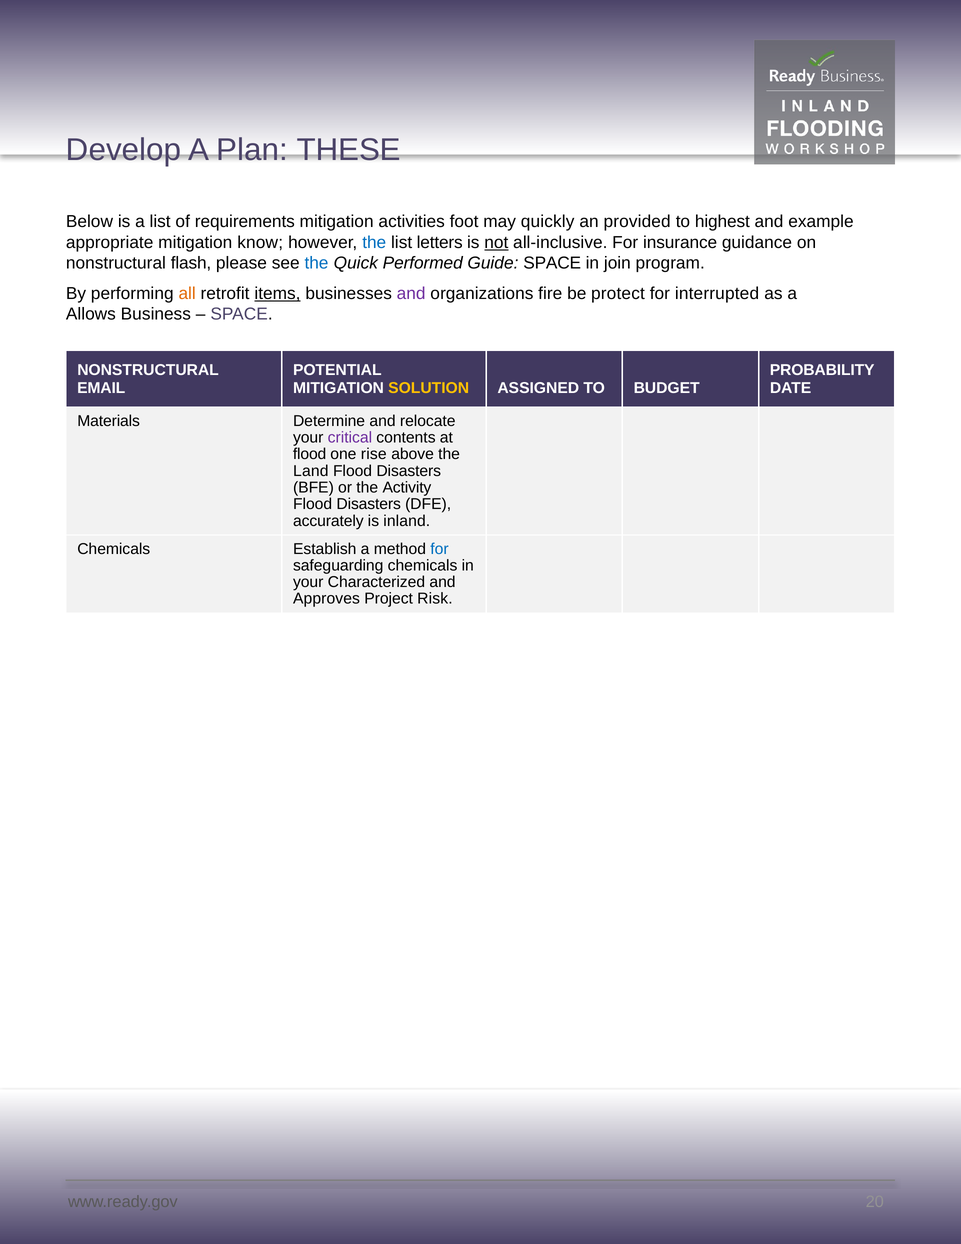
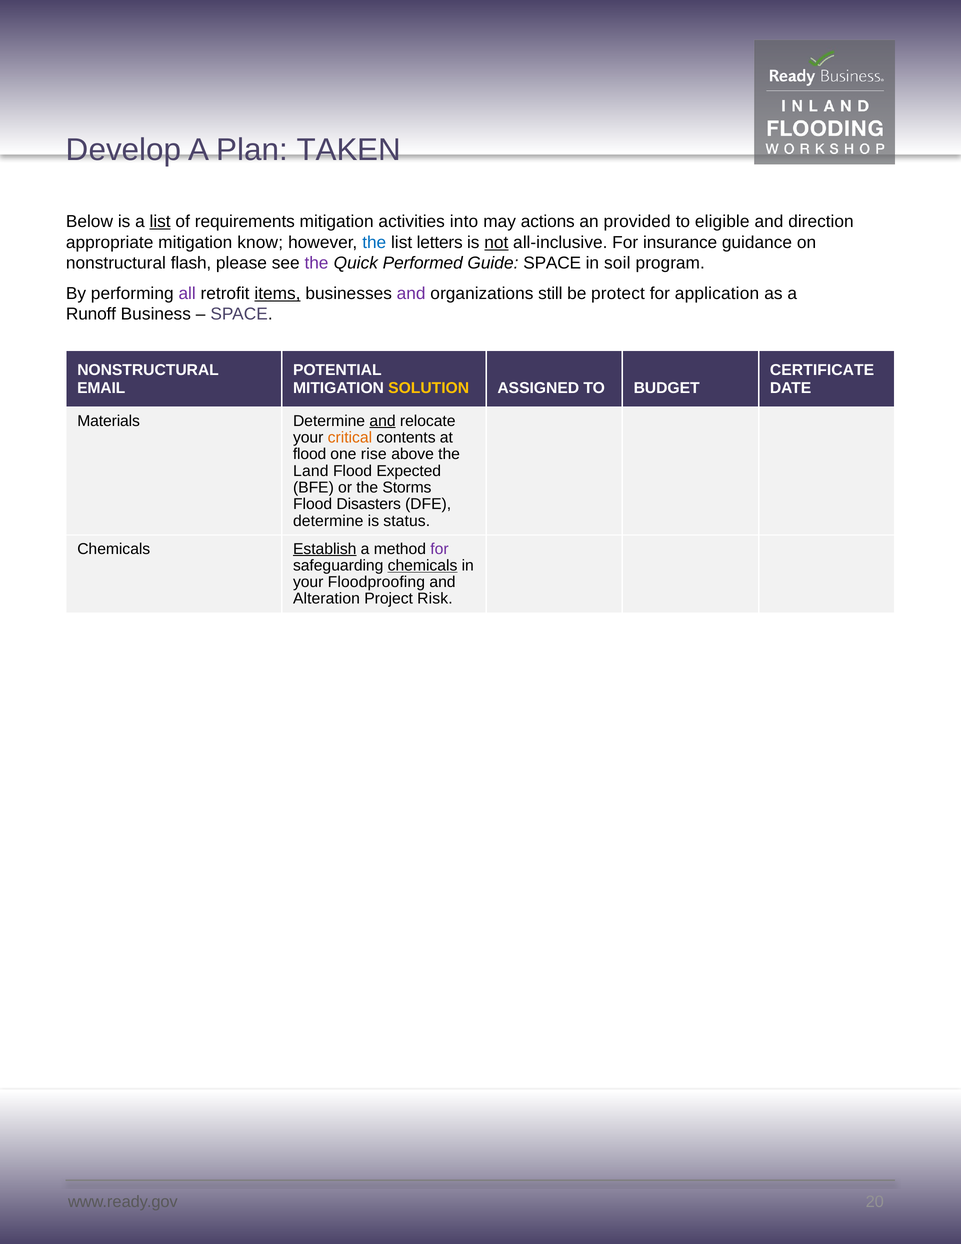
THESE: THESE -> TAKEN
list at (160, 222) underline: none -> present
foot: foot -> into
quickly: quickly -> actions
highest: highest -> eligible
example: example -> direction
the at (316, 263) colour: blue -> purple
join: join -> soil
all colour: orange -> purple
fire: fire -> still
interrupted: interrupted -> application
Allows: Allows -> Runoff
PROBABILITY: PROBABILITY -> CERTIFICATE
and at (383, 421) underline: none -> present
critical colour: purple -> orange
Disasters at (409, 471): Disasters -> Expected
Activity: Activity -> Storms
accurately at (328, 521): accurately -> determine
inland: inland -> status
Establish underline: none -> present
for at (439, 549) colour: blue -> purple
chemicals at (423, 565) underline: none -> present
Characterized: Characterized -> Floodproofing
Approves: Approves -> Alteration
